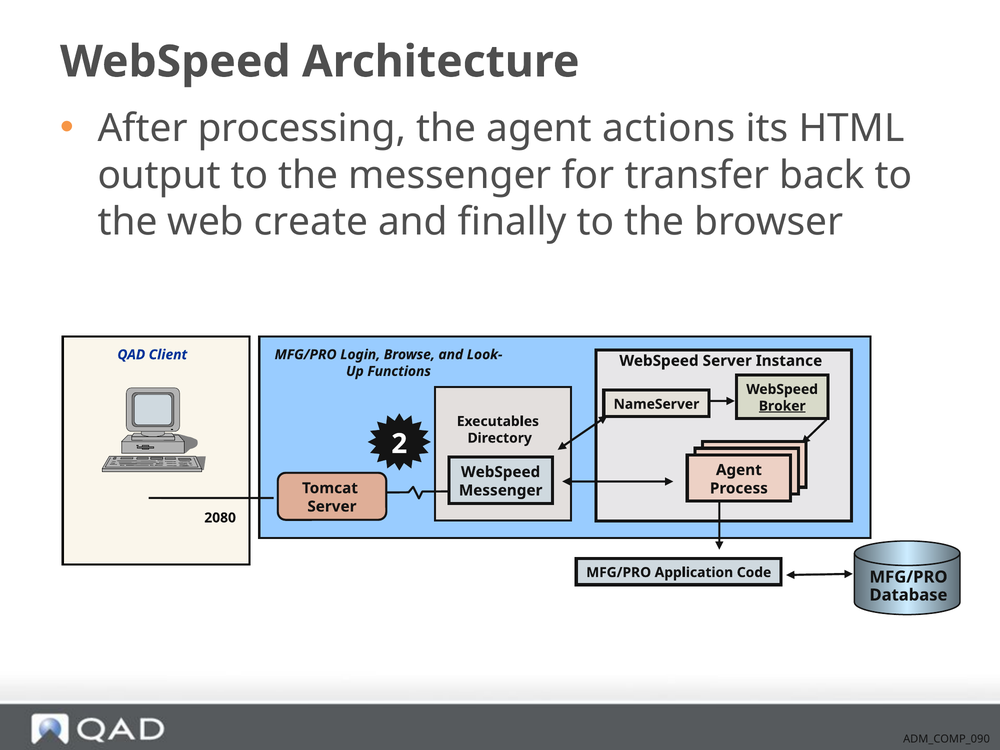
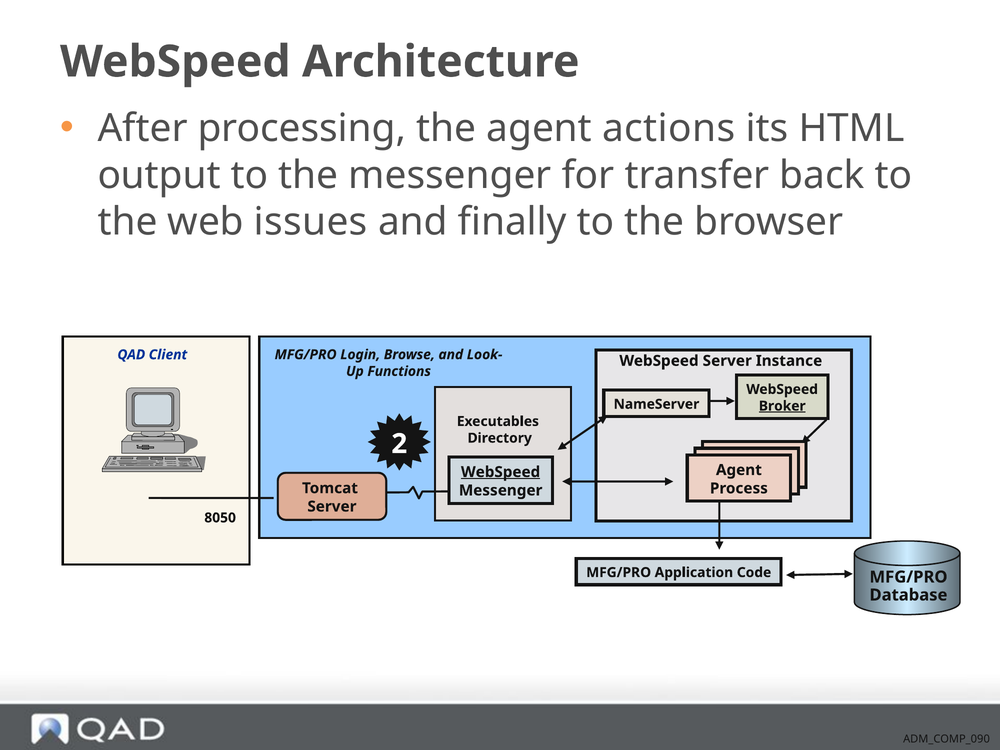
create: create -> issues
WebSpeed at (501, 472) underline: none -> present
2080: 2080 -> 8050
